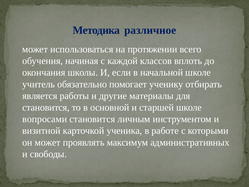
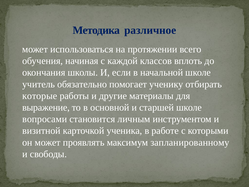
является: является -> которые
становится at (46, 107): становится -> выражение
административных: административных -> запланированному
